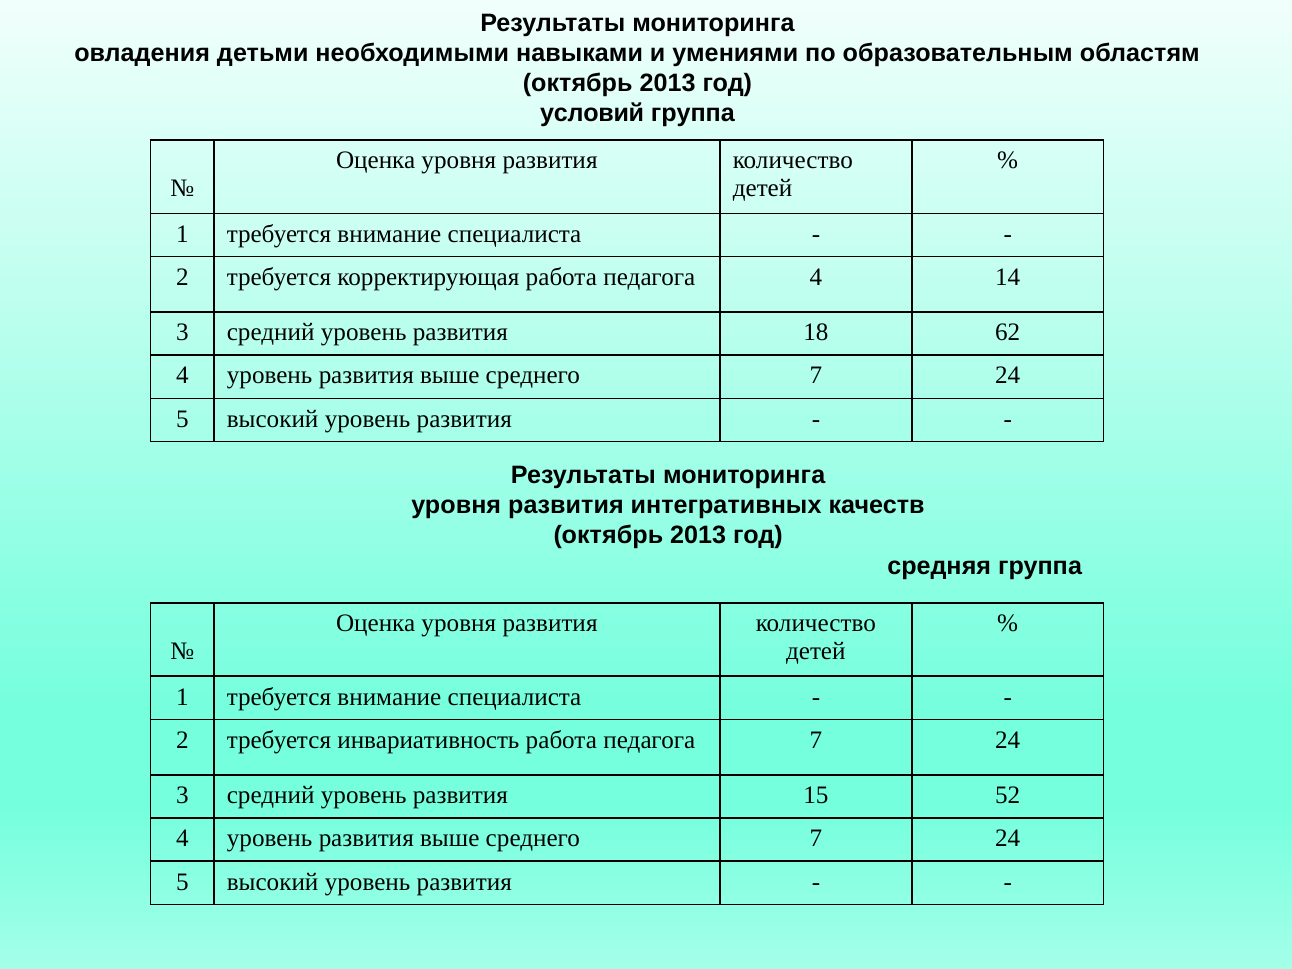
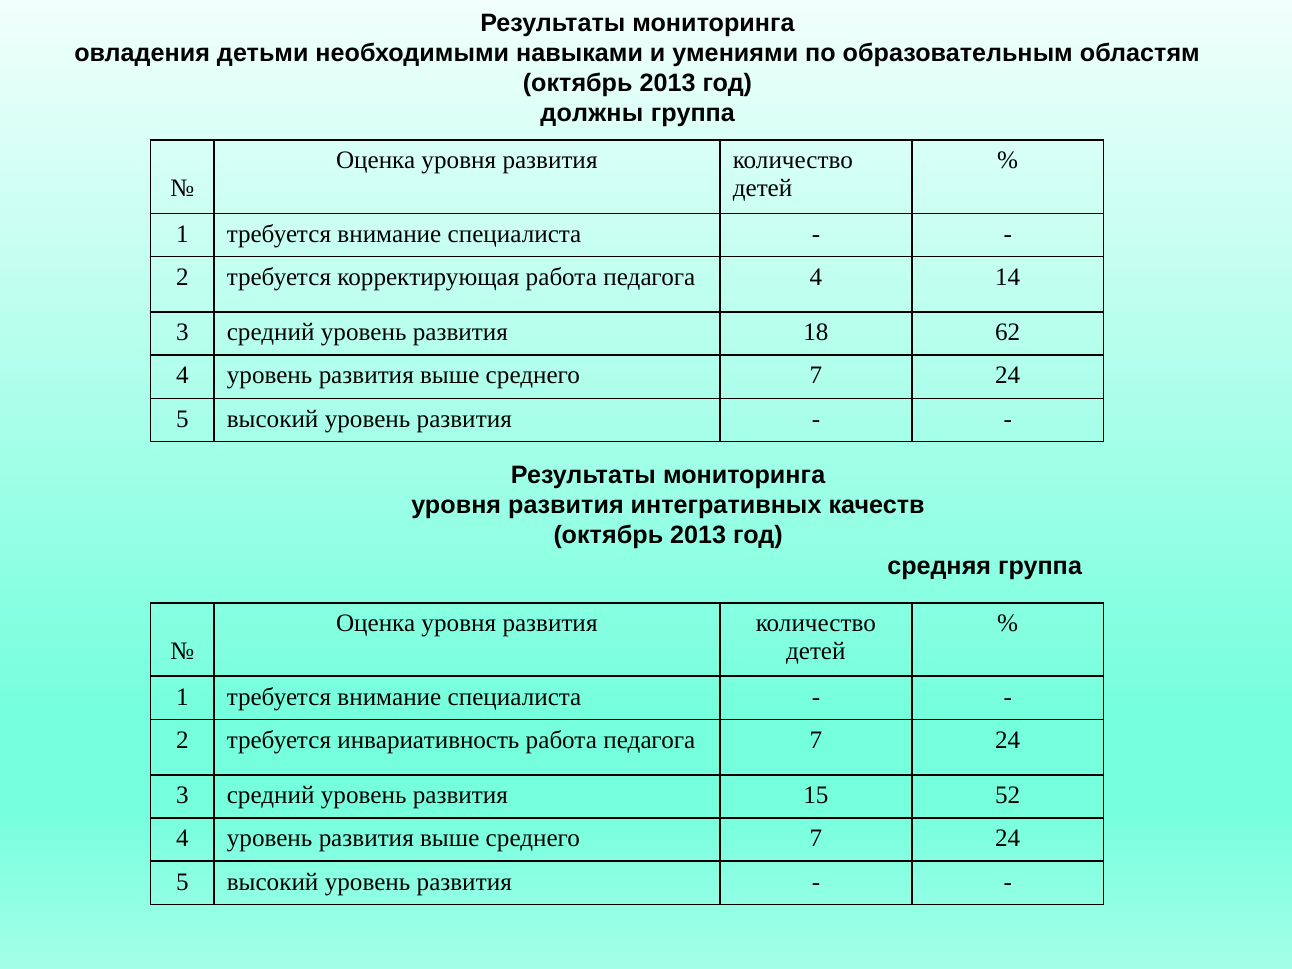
условий: условий -> должны
